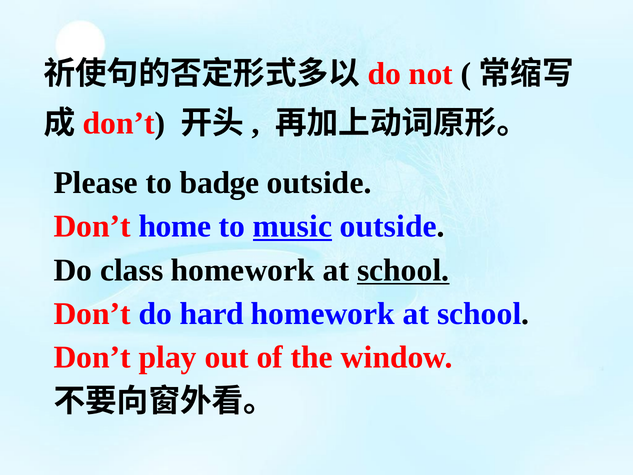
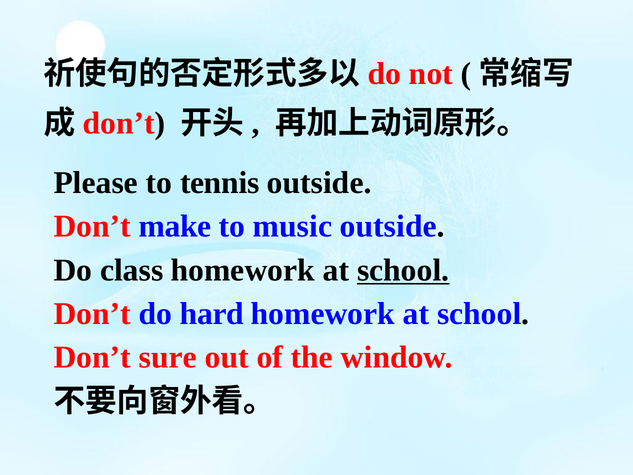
badge: badge -> tennis
home: home -> make
music underline: present -> none
play: play -> sure
